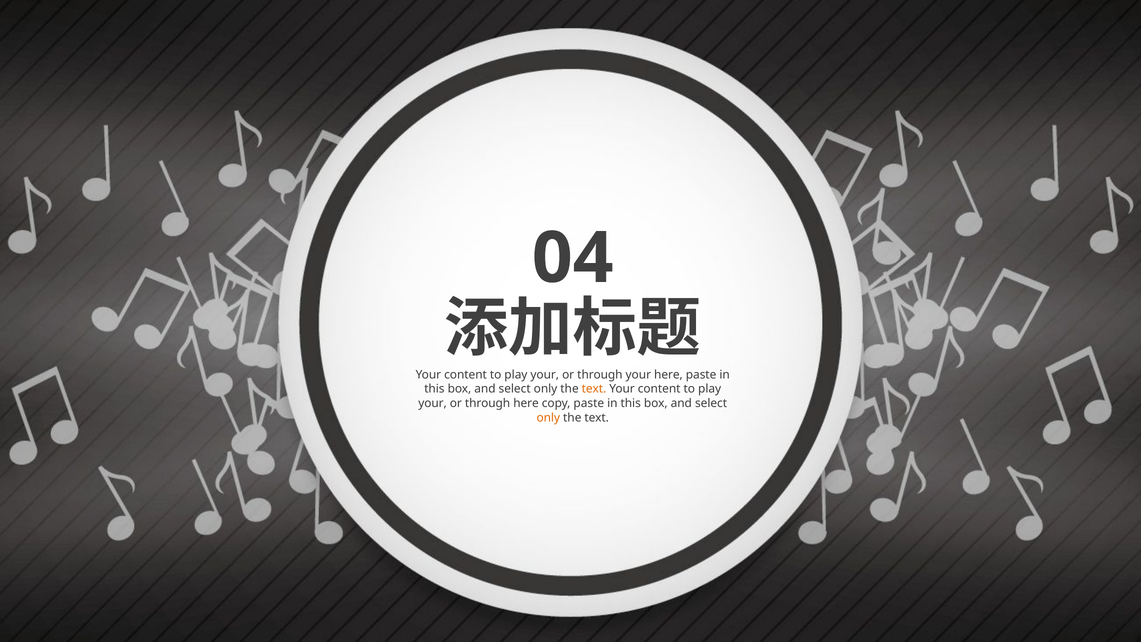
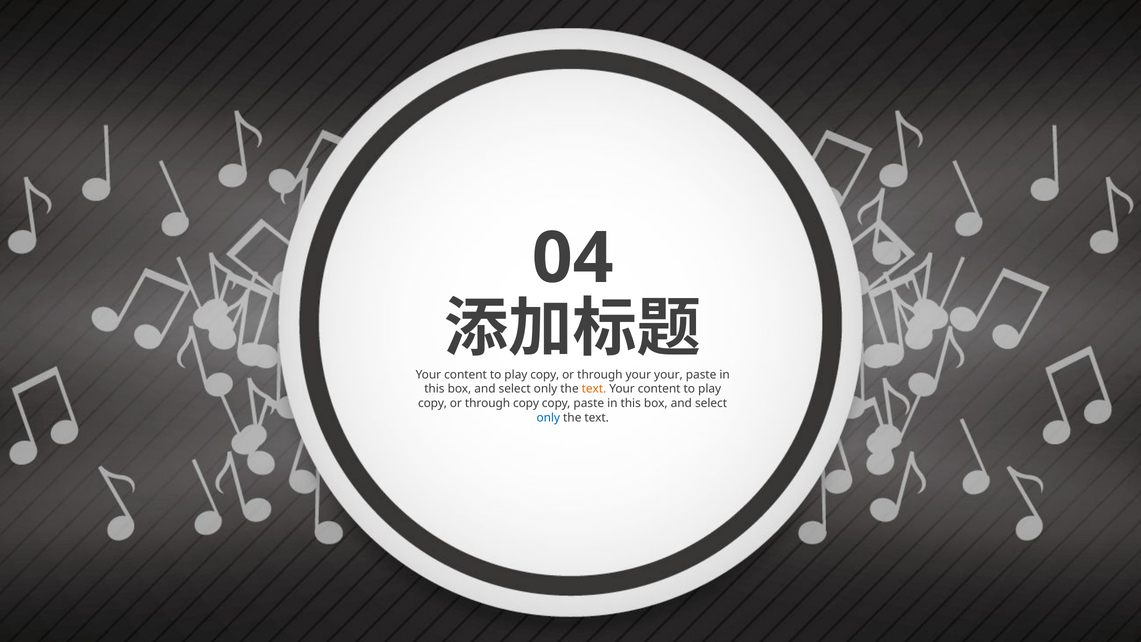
your at (545, 375): your -> copy
your here: here -> your
your at (433, 403): your -> copy
through here: here -> copy
only at (548, 418) colour: orange -> blue
